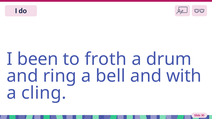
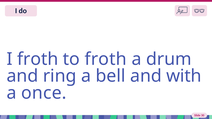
I been: been -> froth
cling: cling -> once
